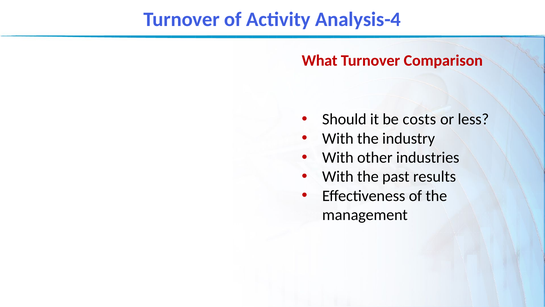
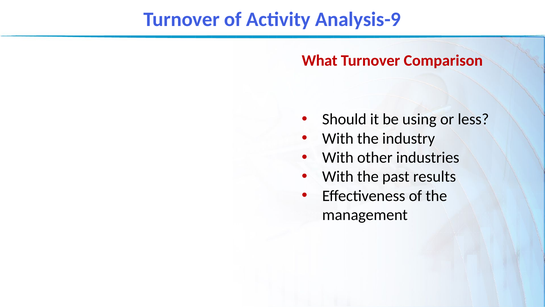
Analysis-4: Analysis-4 -> Analysis-9
costs: costs -> using
